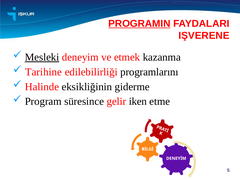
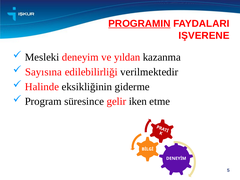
Mesleki underline: present -> none
etmek: etmek -> yıldan
Tarihine: Tarihine -> Sayısına
programlarını: programlarını -> verilmektedir
